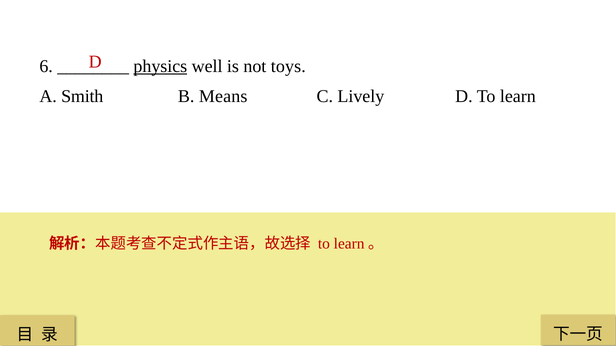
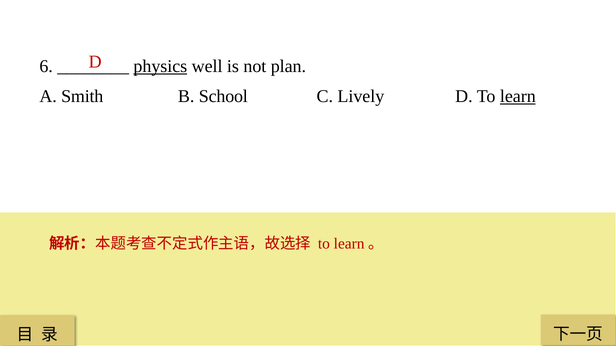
toys: toys -> plan
Means: Means -> School
learn underline: none -> present
